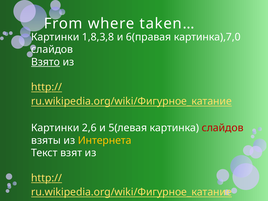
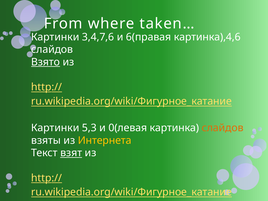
1,8,3,8: 1,8,3,8 -> 3,4,7,6
картинка),7,0: картинка),7,0 -> картинка),4,6
2,6: 2,6 -> 5,3
5(левая: 5(левая -> 0(левая
слайдов at (223, 128) colour: red -> orange
взят underline: none -> present
